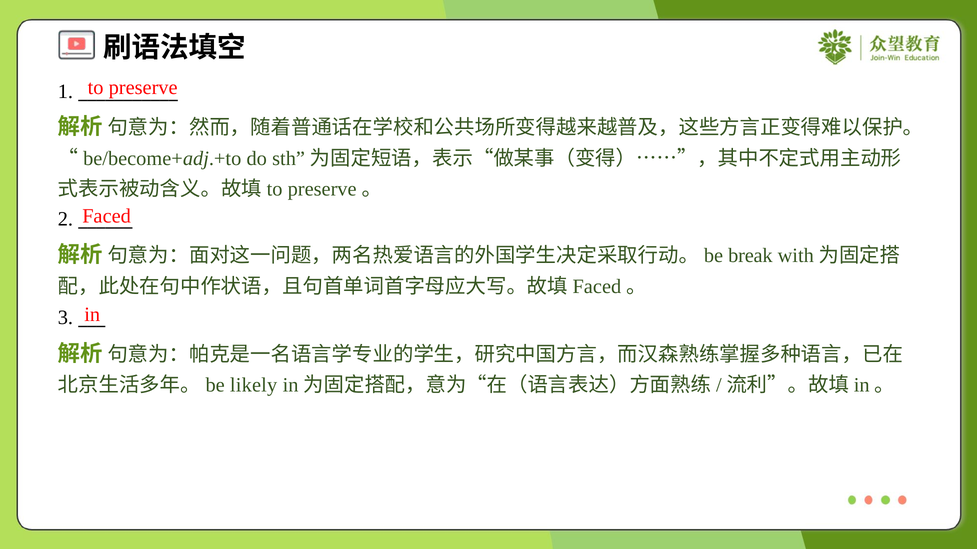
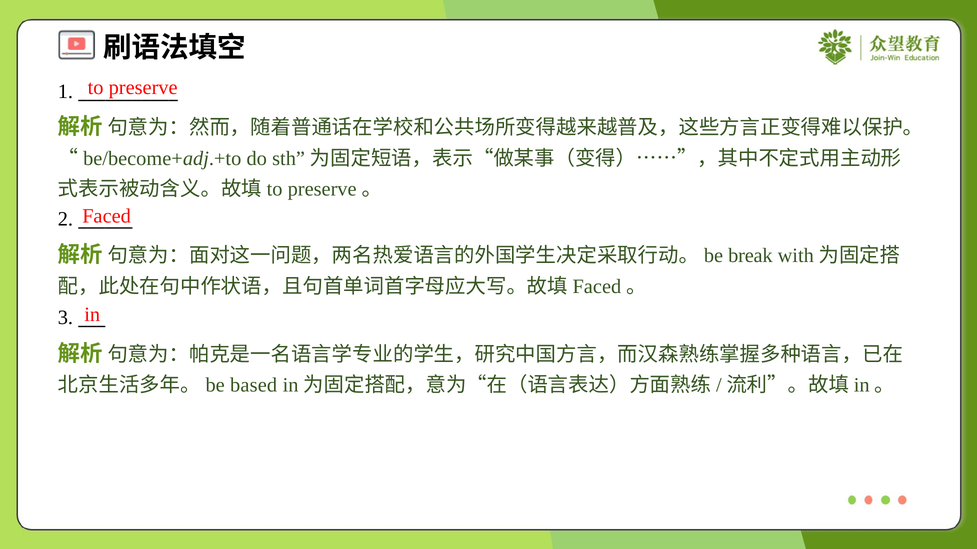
likely: likely -> based
